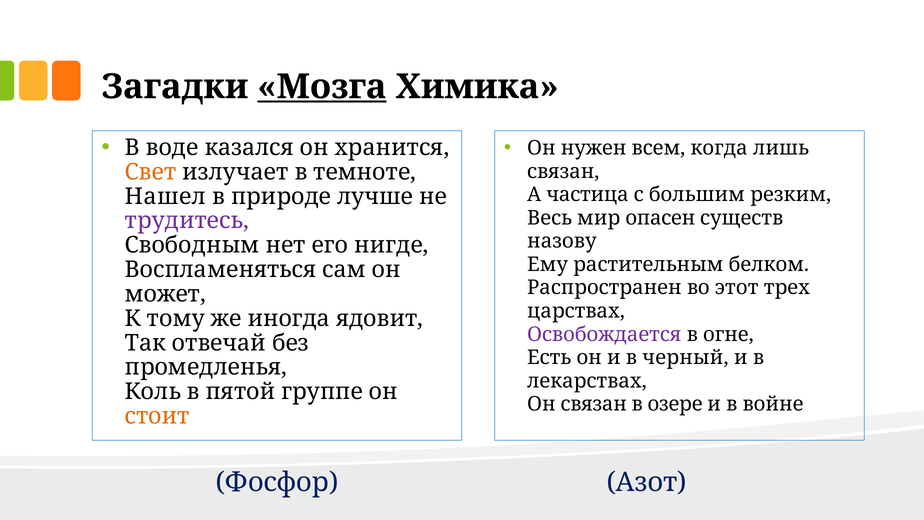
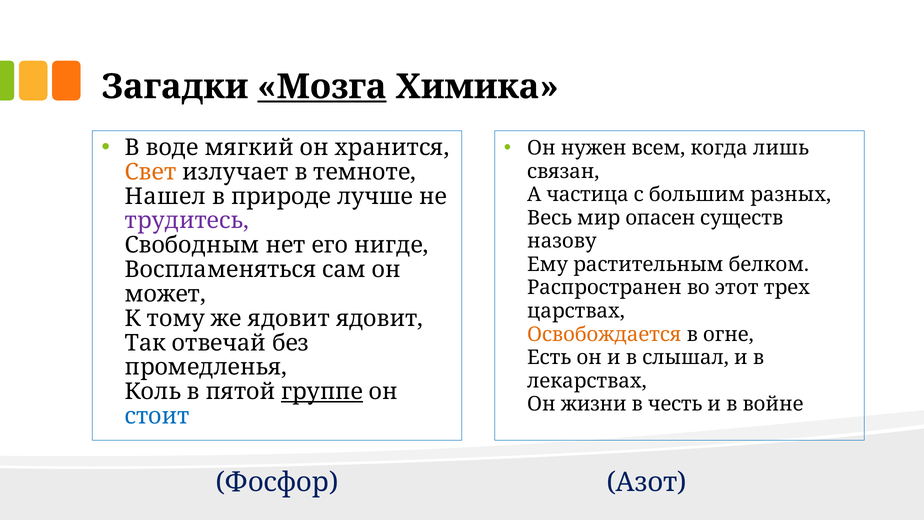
казался: казался -> мягкий
резким: резким -> разных
же иногда: иногда -> ядовит
Освобождается colour: purple -> orange
черный: черный -> слышал
группе underline: none -> present
Он связан: связан -> жизни
озере: озере -> честь
стоит colour: orange -> blue
